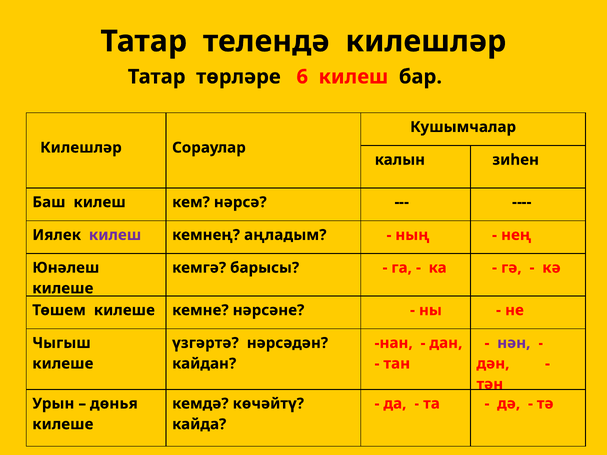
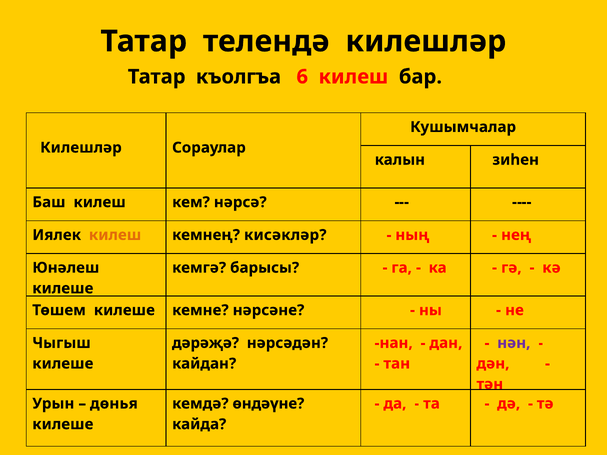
төрләре: төрләре -> къолгъа
килеш at (115, 235) colour: purple -> orange
аңладым: аңладым -> кисәкләр
үзгәртә: үзгәртә -> дәрәҗә
көчәйтү: көчәйтү -> өндәүне
